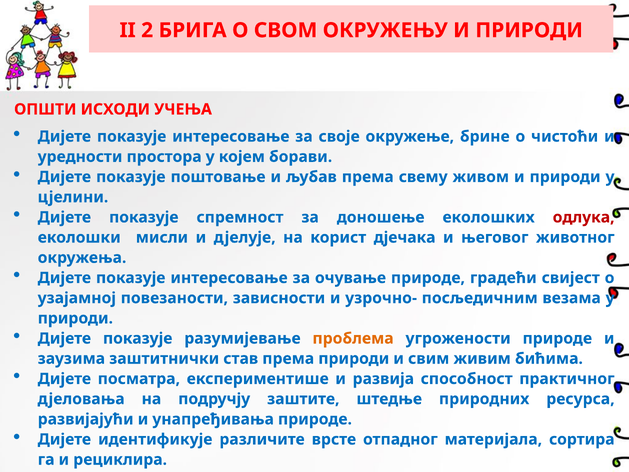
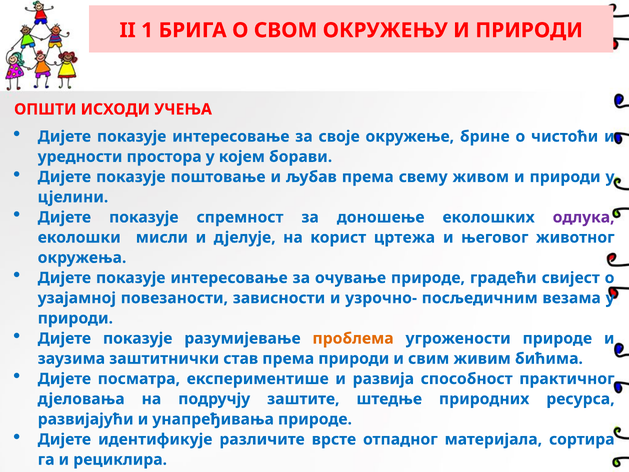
2: 2 -> 1
одлука colour: red -> purple
дјечака: дјечака -> цртежа
